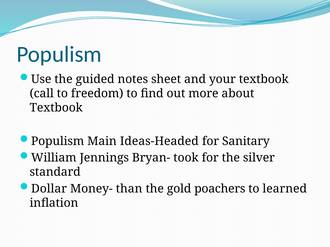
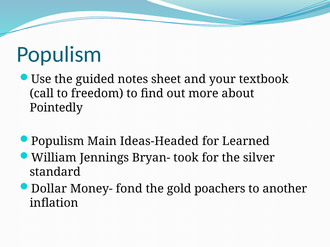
Textbook at (56, 108): Textbook -> Pointedly
Sanitary: Sanitary -> Learned
than: than -> fond
learned: learned -> another
